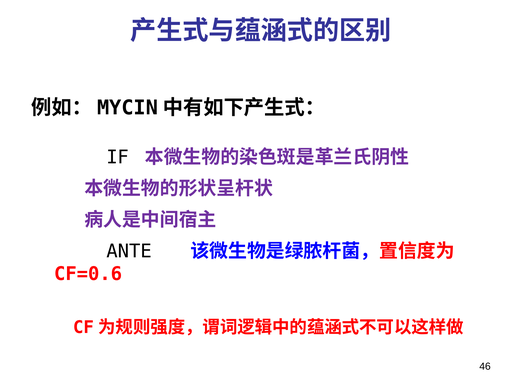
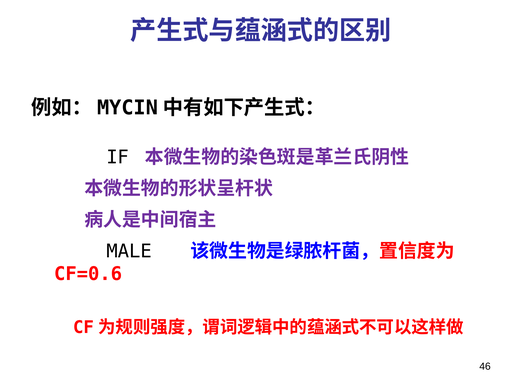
ANTE: ANTE -> MALE
